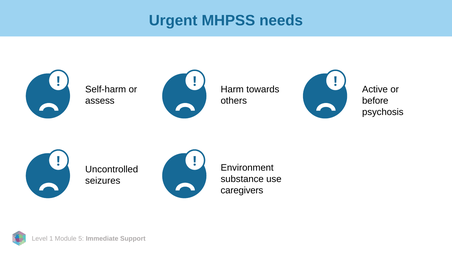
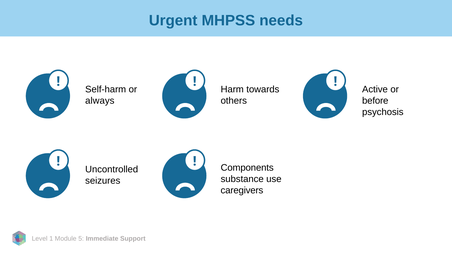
assess: assess -> always
Environment: Environment -> Components
